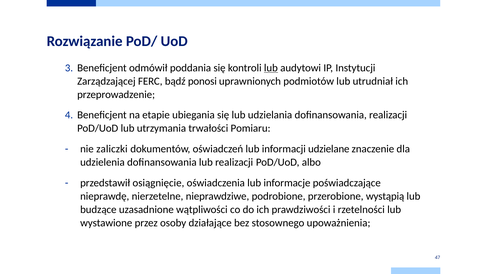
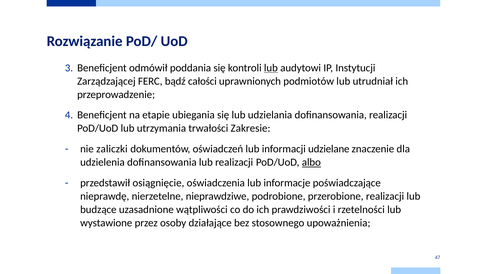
ponosi: ponosi -> całości
Pomiaru: Pomiaru -> Zakresie
albo underline: none -> present
przerobione wystąpią: wystąpią -> realizacji
